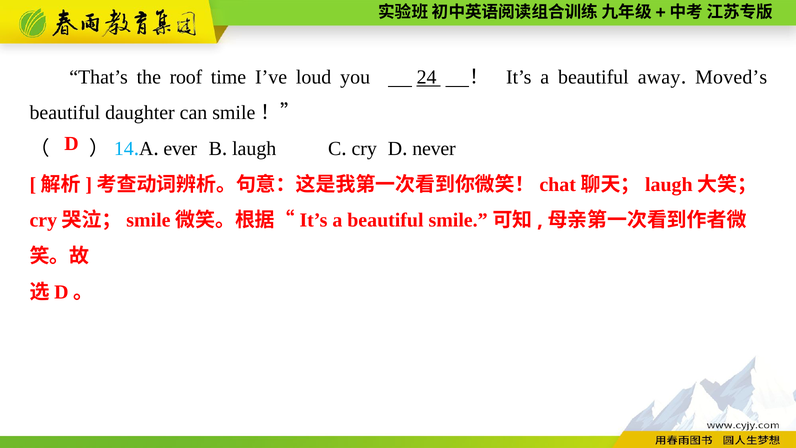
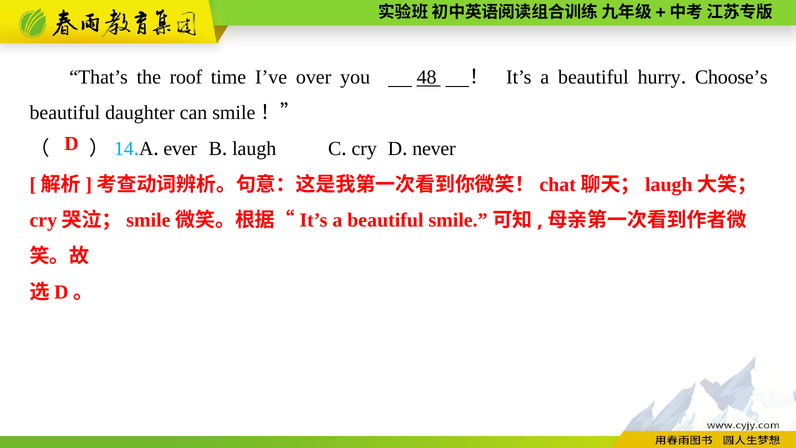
loud: loud -> over
24: 24 -> 48
away: away -> hurry
Moved’s: Moved’s -> Choose’s
